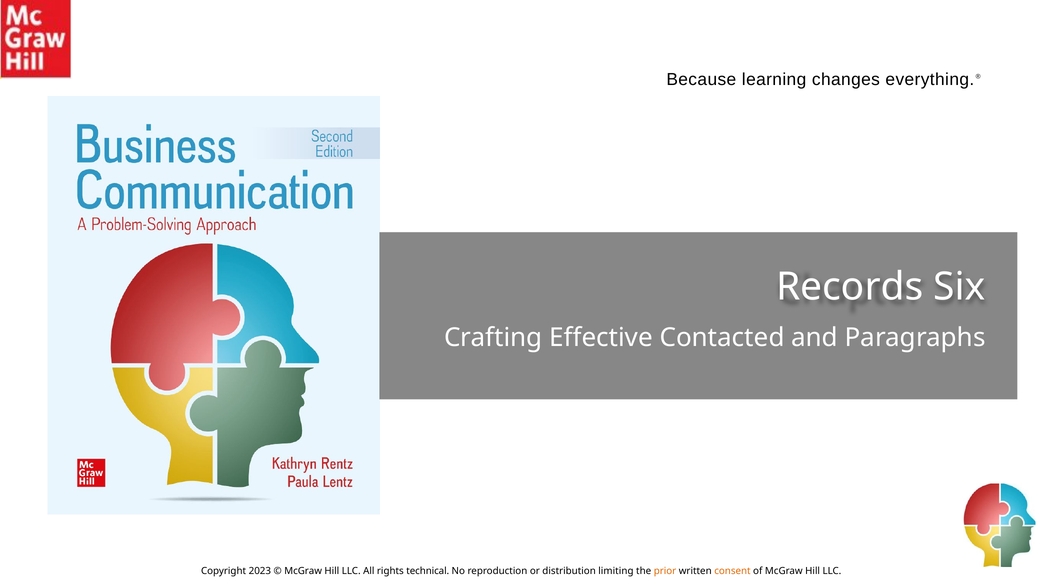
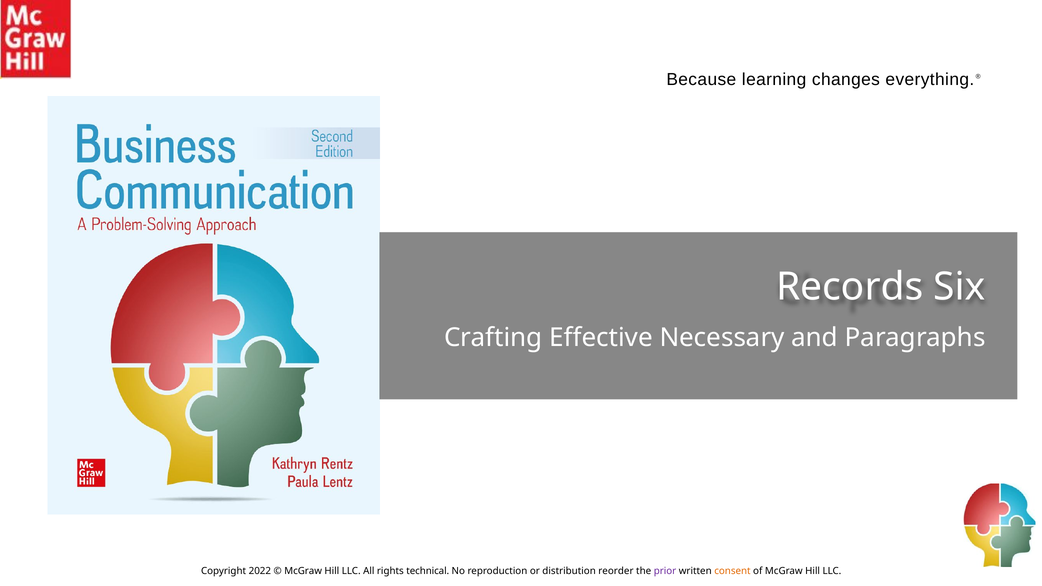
Contacted: Contacted -> Necessary
2023: 2023 -> 2022
limiting: limiting -> reorder
prior colour: orange -> purple
